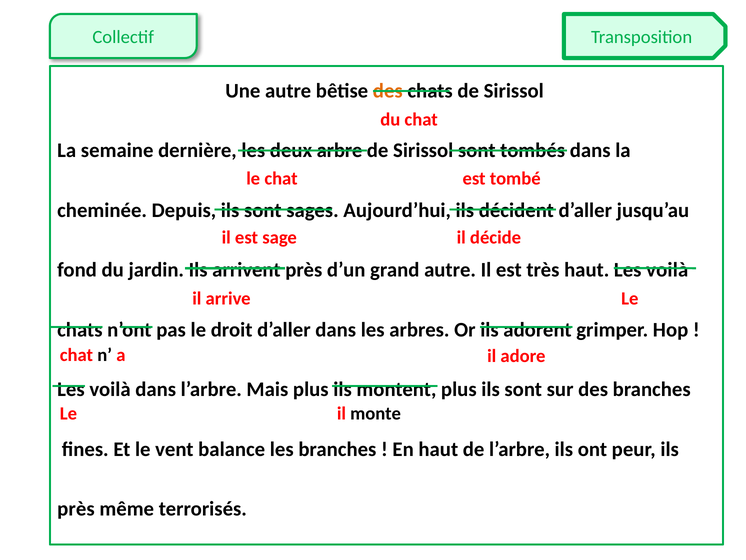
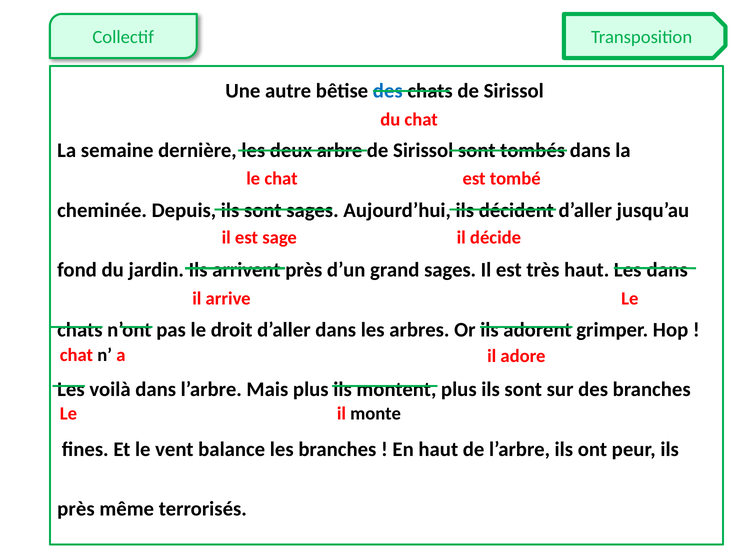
des at (388, 91) colour: orange -> blue
grand autre: autre -> sages
haut Les voilà: voilà -> dans
